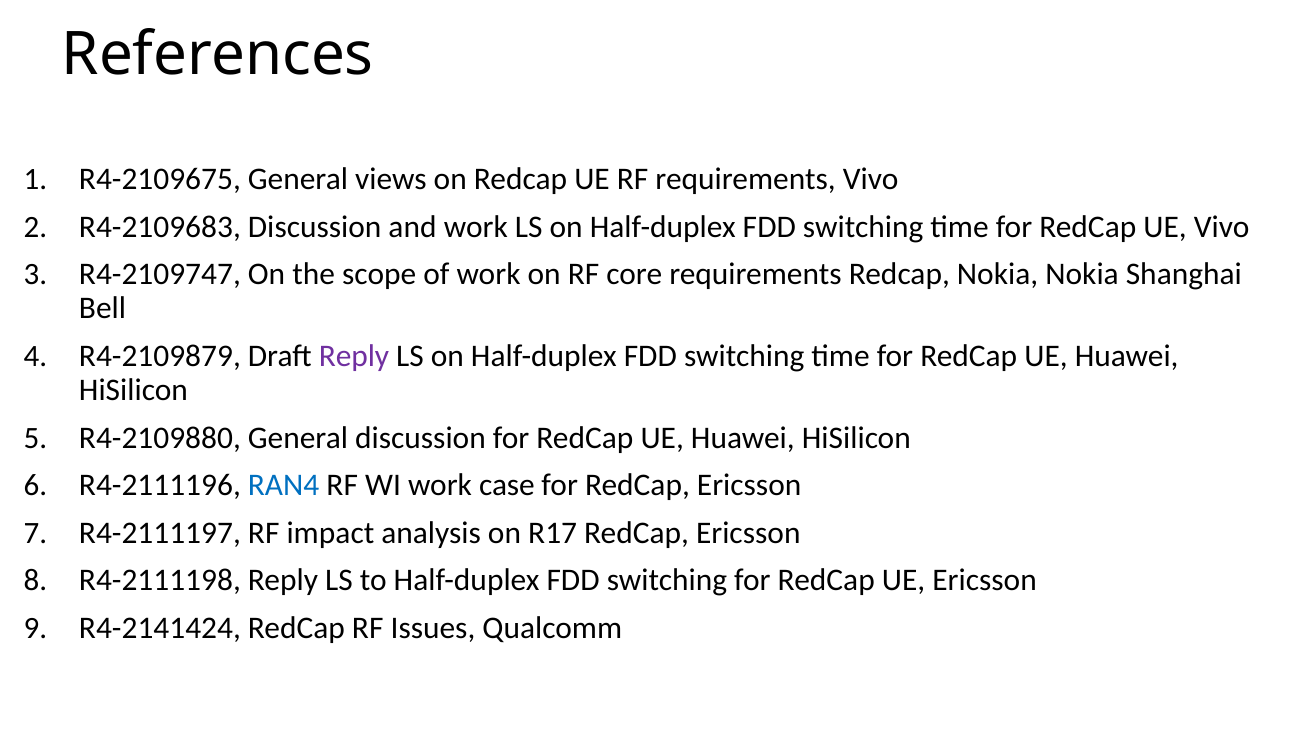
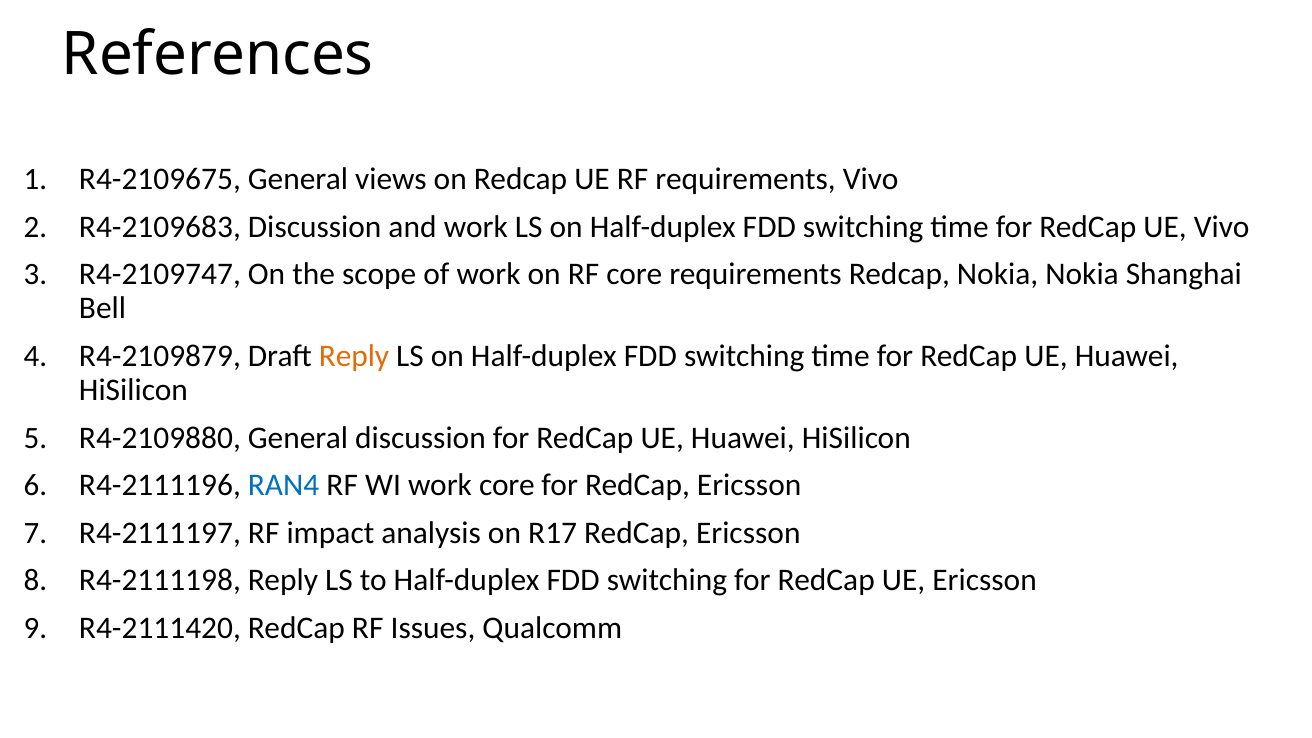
Reply at (354, 356) colour: purple -> orange
work case: case -> core
R4-2141424: R4-2141424 -> R4-2111420
